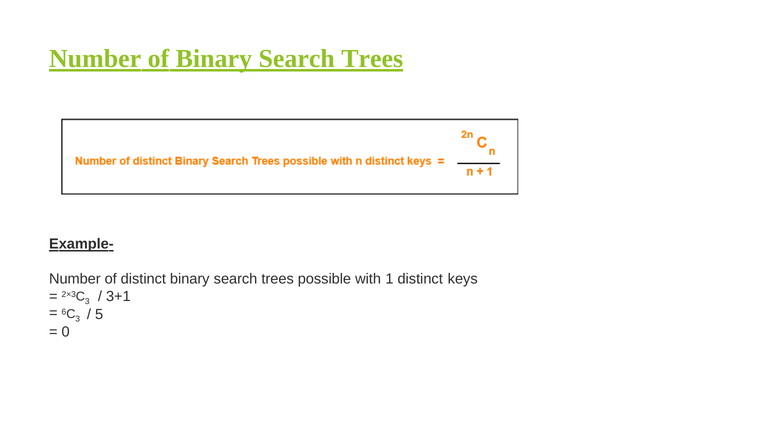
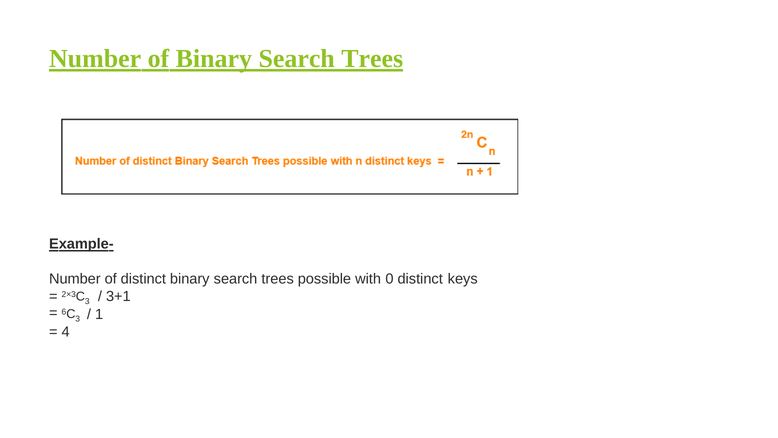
1: 1 -> 0
5: 5 -> 1
0: 0 -> 4
